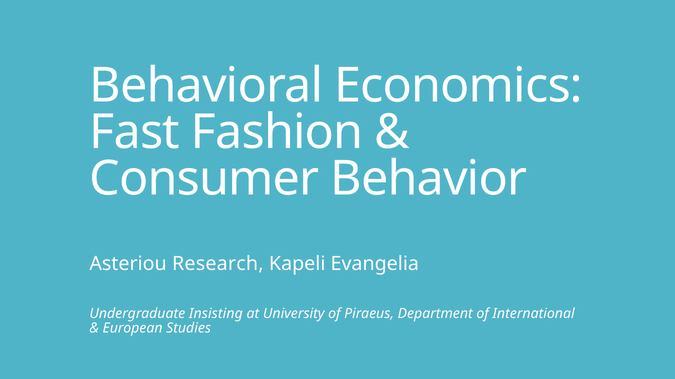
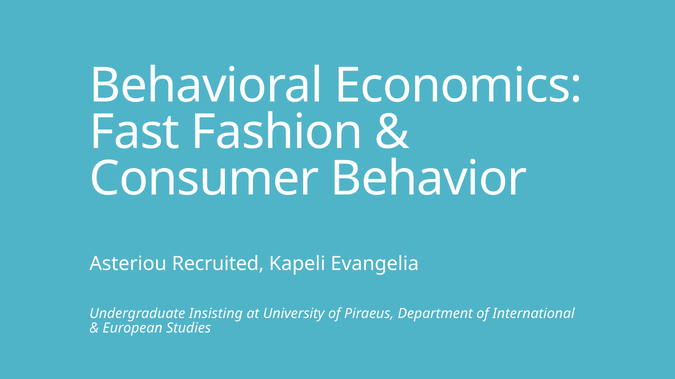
Research: Research -> Recruited
